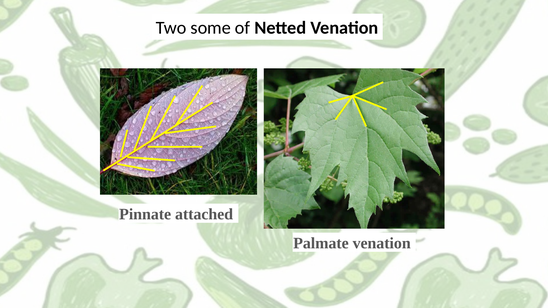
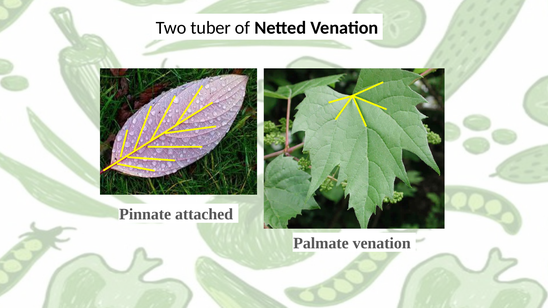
some: some -> tuber
